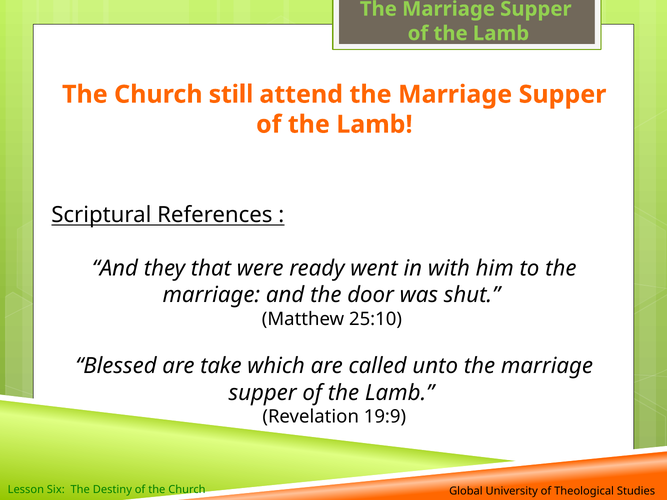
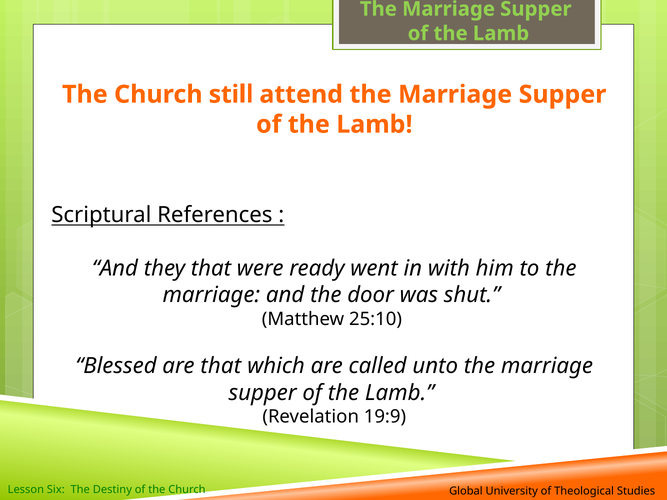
are take: take -> that
